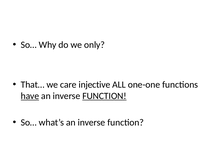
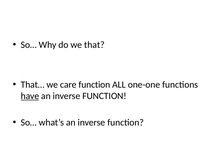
only: only -> that
care injective: injective -> function
FUNCTION at (104, 96) underline: present -> none
